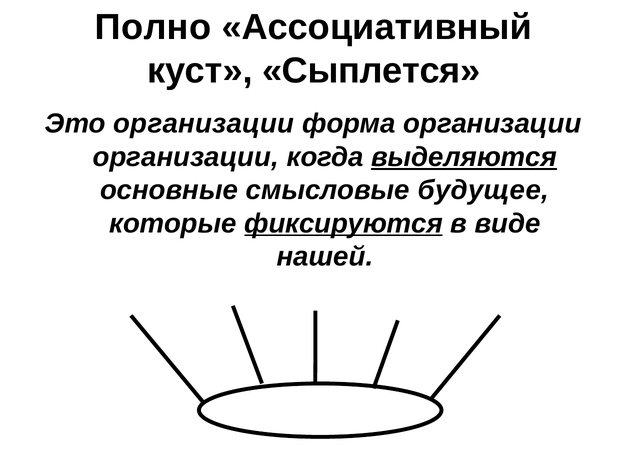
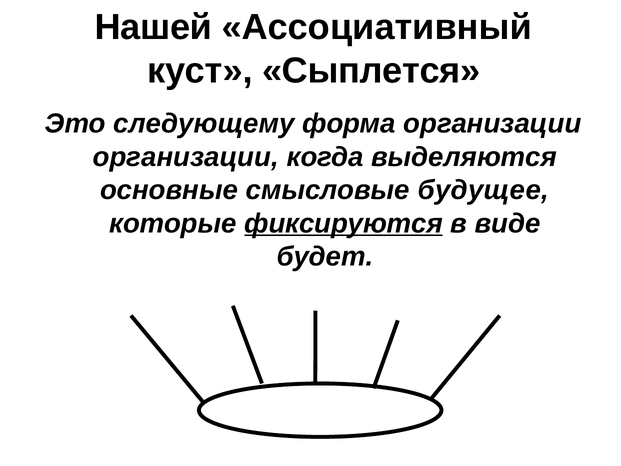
Полно: Полно -> Нашей
Это организации: организации -> следующему
выделяются underline: present -> none
нашей: нашей -> будет
